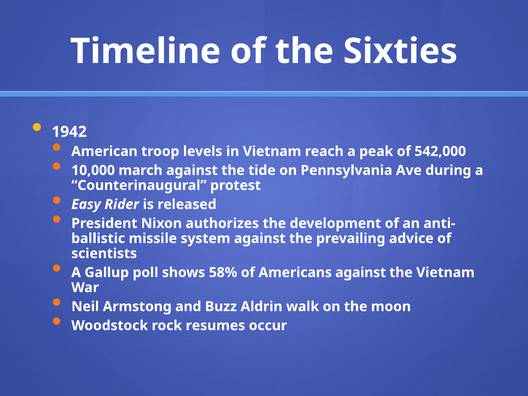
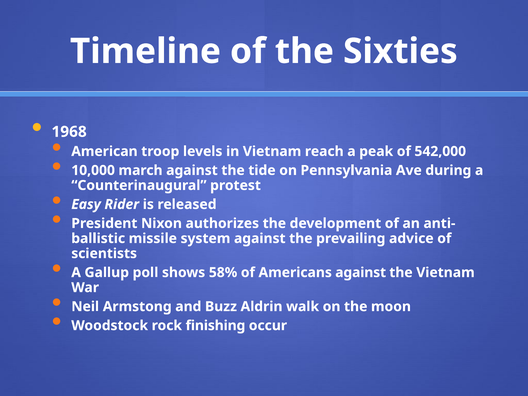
1942: 1942 -> 1968
resumes: resumes -> finishing
